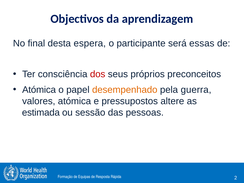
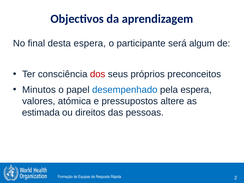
essas: essas -> algum
Atómica at (39, 90): Atómica -> Minutos
desempenhado colour: orange -> blue
pela guerra: guerra -> espera
sessão: sessão -> direitos
